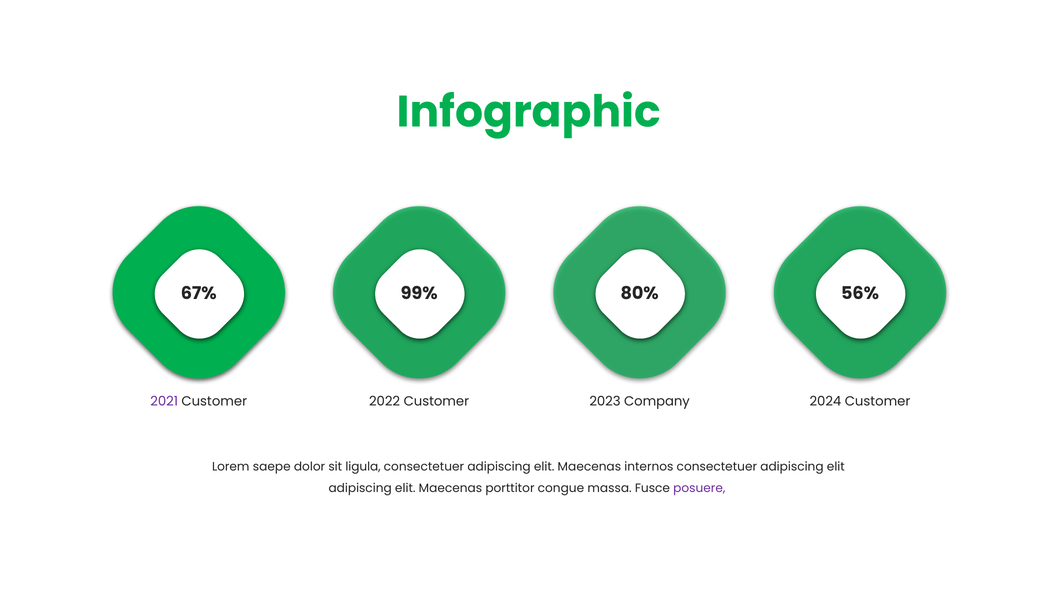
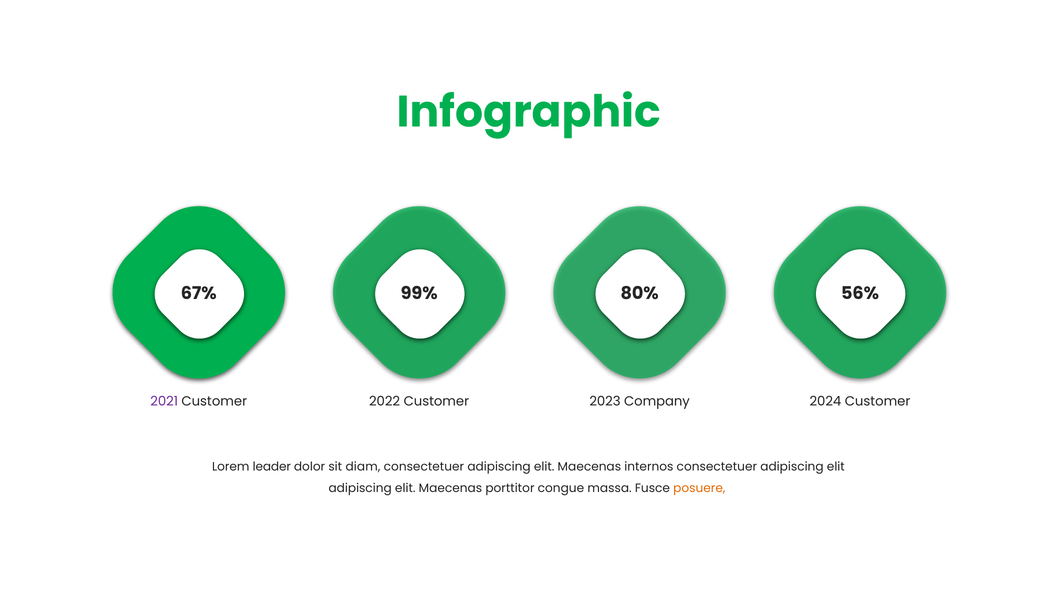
saepe: saepe -> leader
ligula: ligula -> diam
posuere colour: purple -> orange
